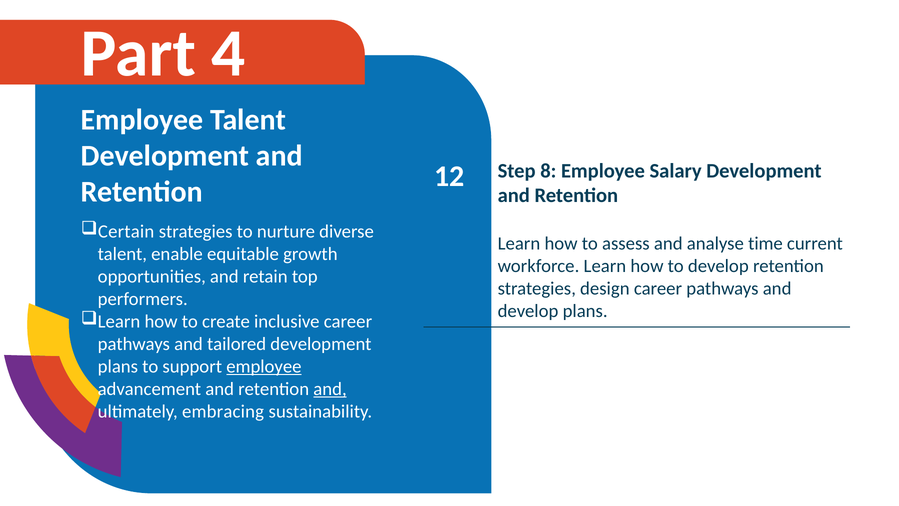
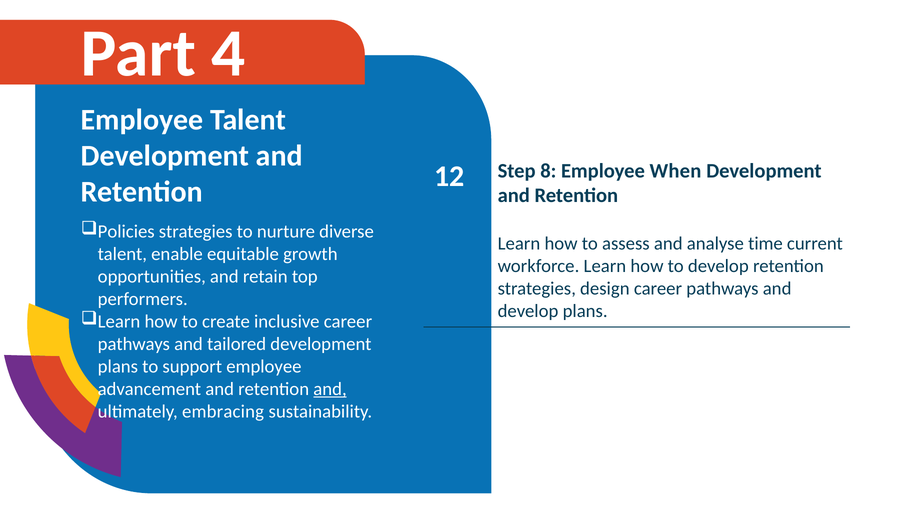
Salary: Salary -> When
Certain: Certain -> Policies
employee at (264, 366) underline: present -> none
